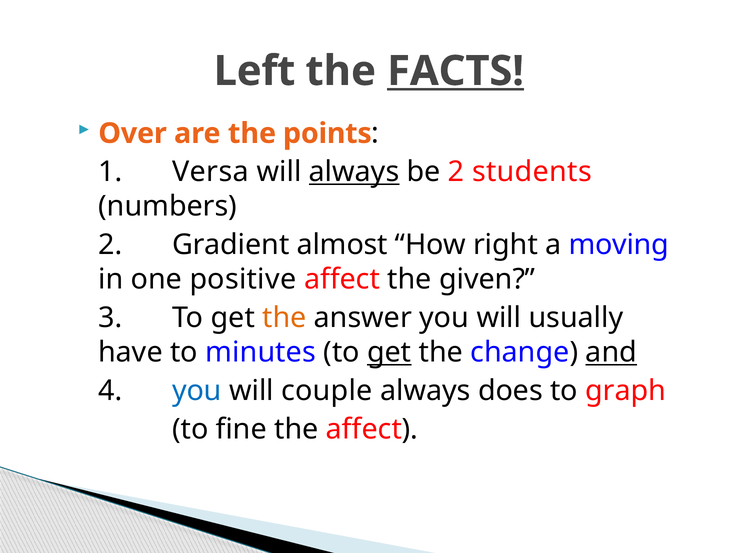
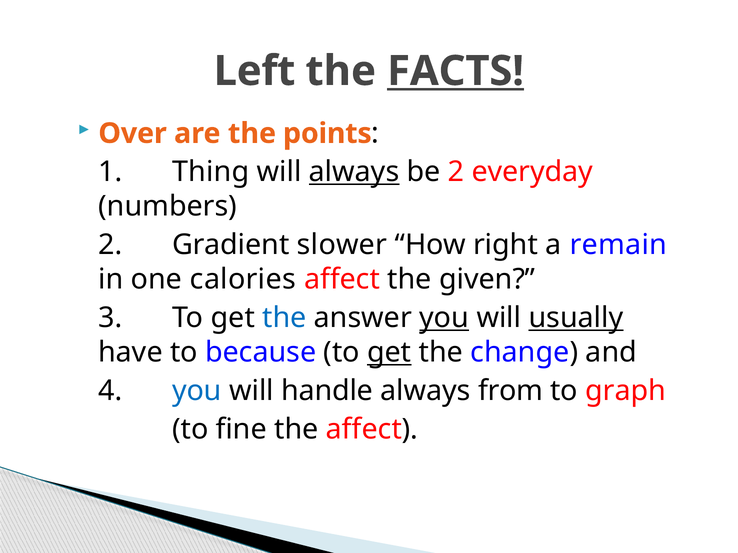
Versa: Versa -> Thing
students: students -> everyday
almost: almost -> slower
moving: moving -> remain
positive: positive -> calories
the at (284, 318) colour: orange -> blue
you at (444, 318) underline: none -> present
usually underline: none -> present
minutes: minutes -> because
and underline: present -> none
couple: couple -> handle
does: does -> from
